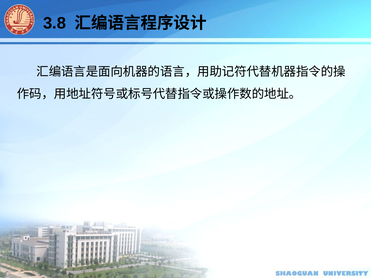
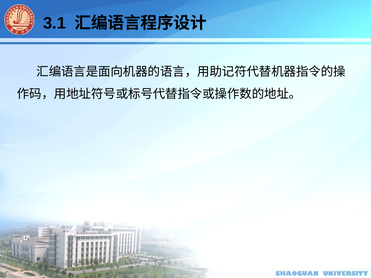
3.8: 3.8 -> 3.1
